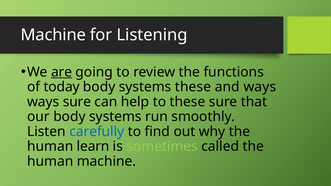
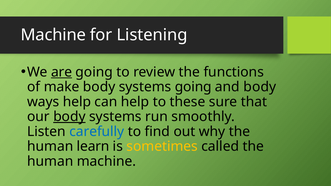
today: today -> make
systems these: these -> going
and ways: ways -> body
ways sure: sure -> help
body at (69, 117) underline: none -> present
sometimes colour: light green -> yellow
